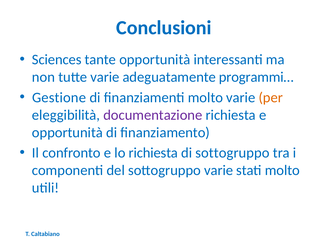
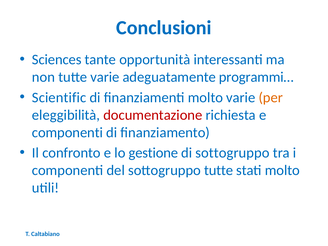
Gestione: Gestione -> Scientific
documentazione colour: purple -> red
opportunità at (67, 132): opportunità -> componenti
lo richiesta: richiesta -> gestione
sottogruppo varie: varie -> tutte
